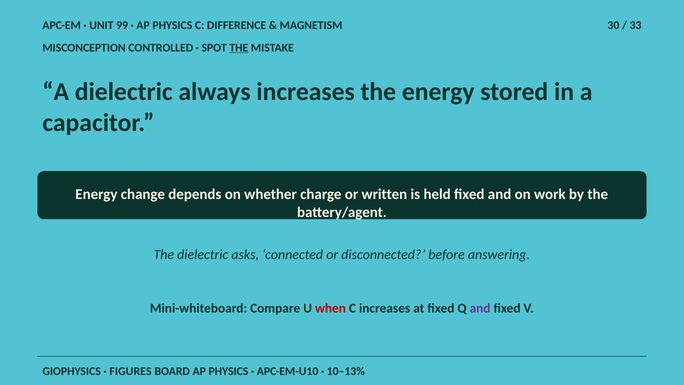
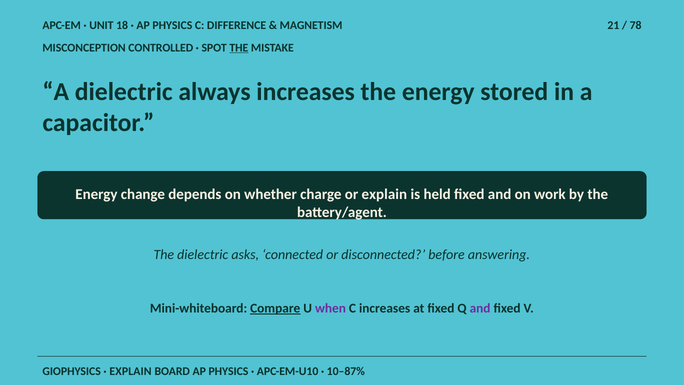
99: 99 -> 18
30: 30 -> 21
33: 33 -> 78
or written: written -> explain
Compare underline: none -> present
when colour: red -> purple
FIGURES at (131, 371): FIGURES -> EXPLAIN
10–13%: 10–13% -> 10–87%
